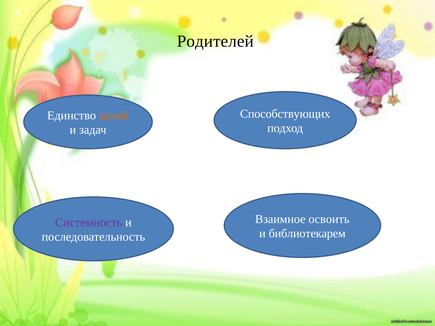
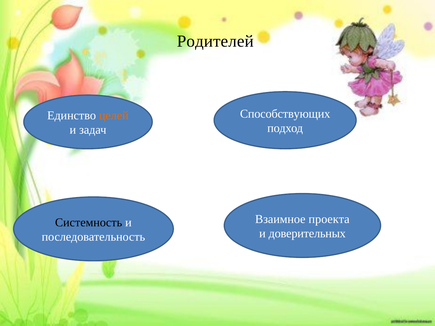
освоить: освоить -> проекта
Системность colour: purple -> black
библиотекарем: библиотекарем -> доверительных
